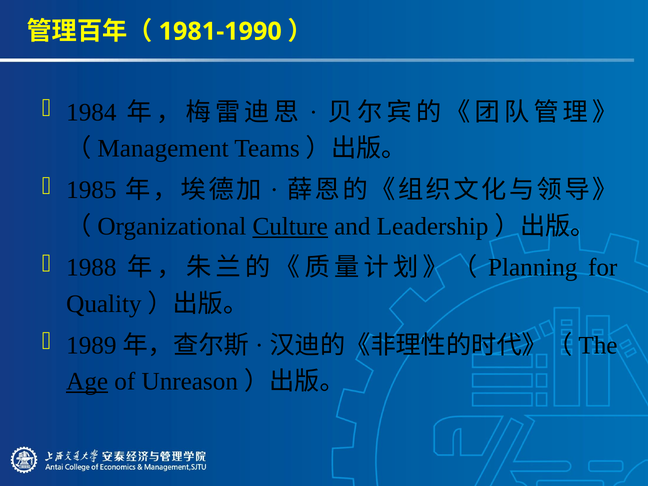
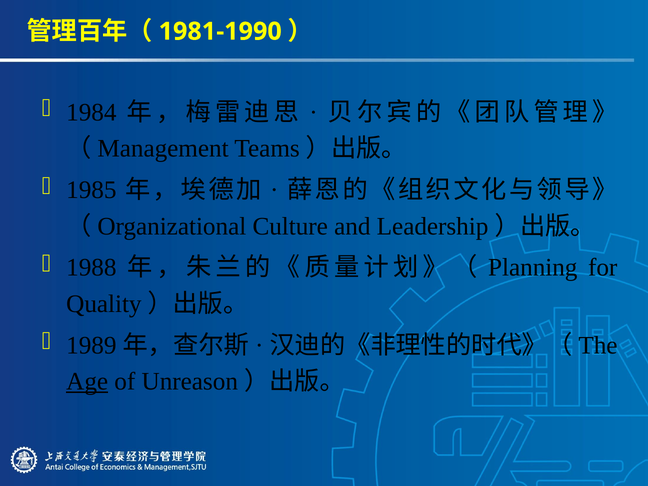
Culture underline: present -> none
